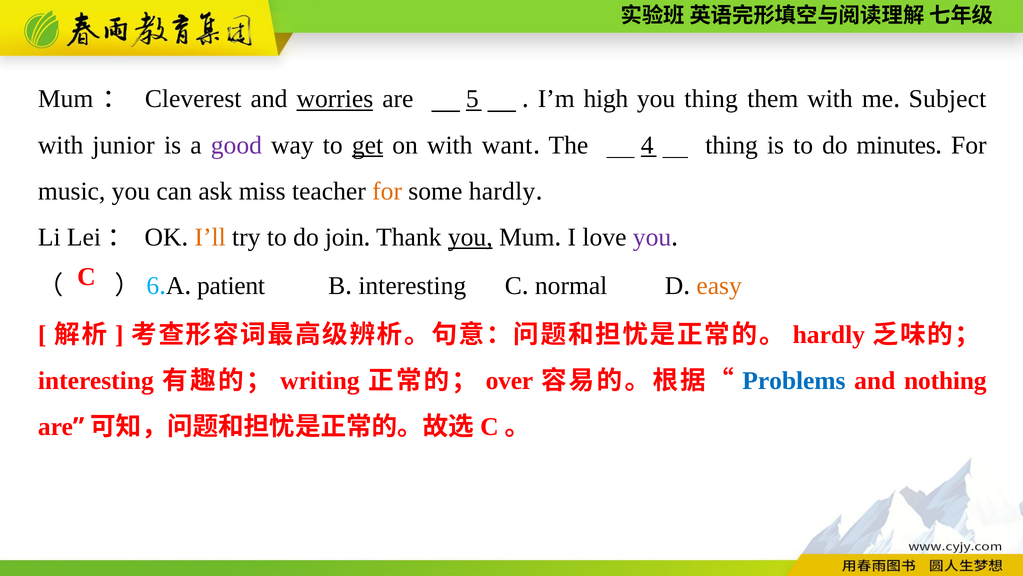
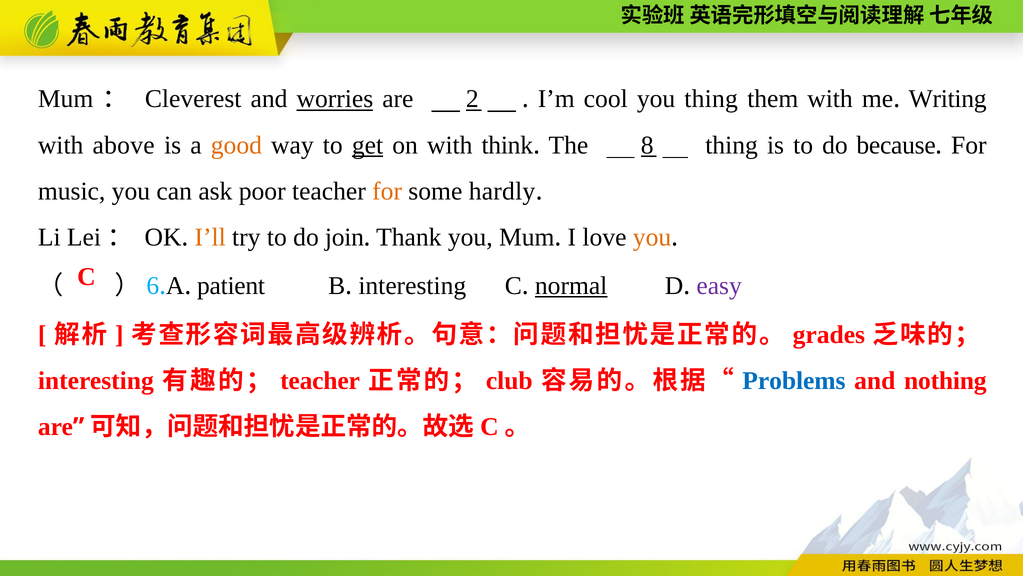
5: 5 -> 2
high: high -> cool
Subject: Subject -> Writing
junior: junior -> above
good colour: purple -> orange
want: want -> think
4: 4 -> 8
minutes: minutes -> because
miss: miss -> poor
you at (470, 237) underline: present -> none
you at (652, 237) colour: purple -> orange
normal underline: none -> present
easy colour: orange -> purple
hardly at (829, 335): hardly -> grades
writing at (320, 381): writing -> teacher
over: over -> club
